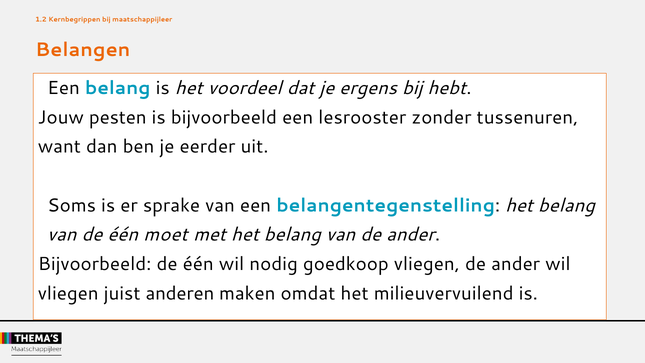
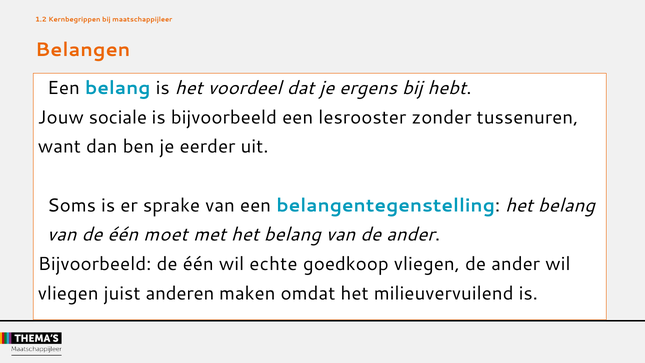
pesten: pesten -> sociale
nodig: nodig -> echte
